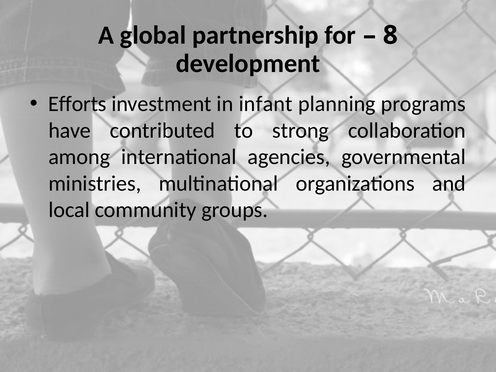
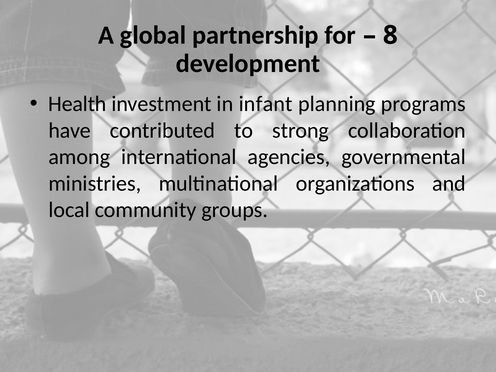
Efforts: Efforts -> Health
